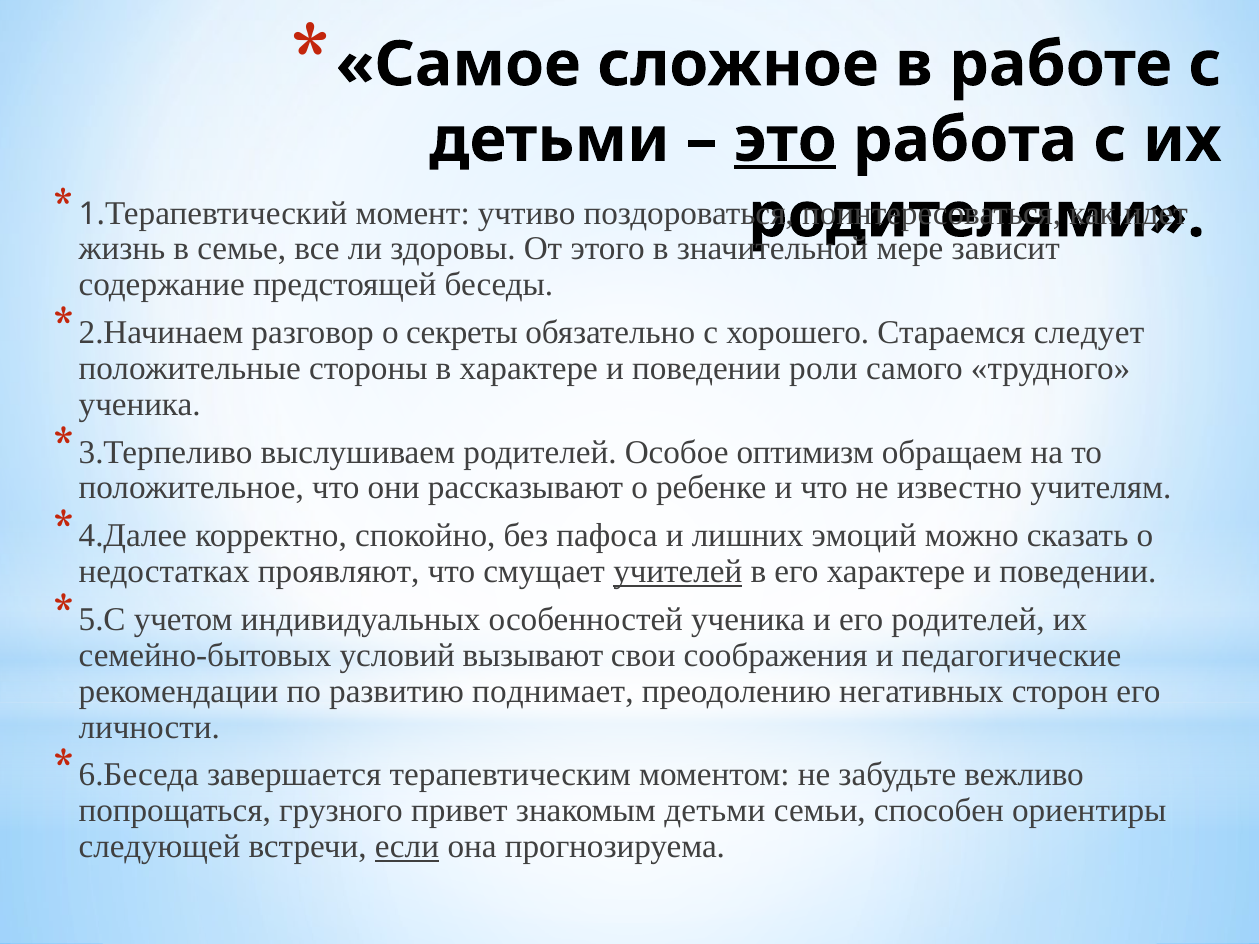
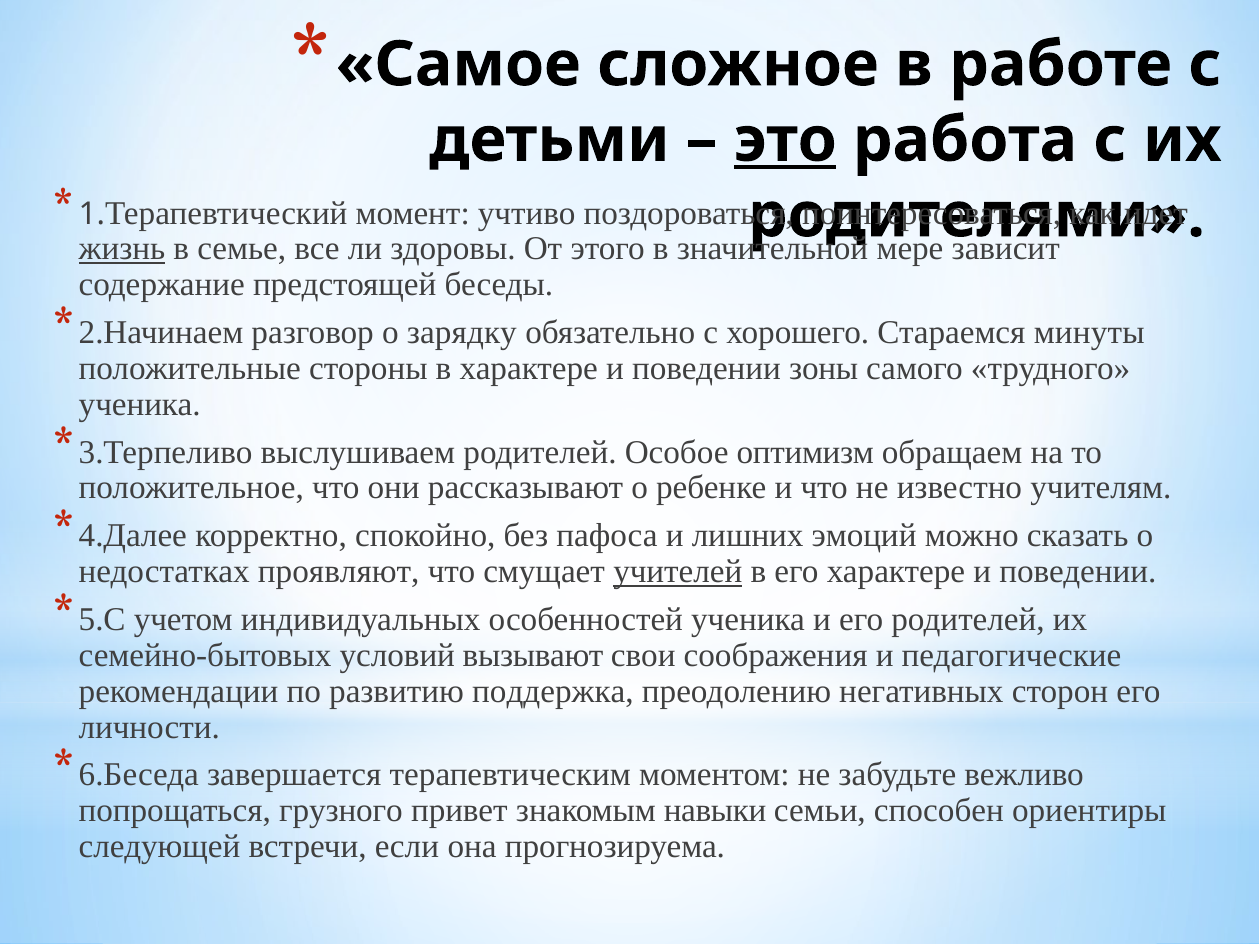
жизнь underline: none -> present
секреты: секреты -> зарядку
следует: следует -> минуты
роли: роли -> зоны
поднимает: поднимает -> поддержка
знакомым детьми: детьми -> навыки
если underline: present -> none
